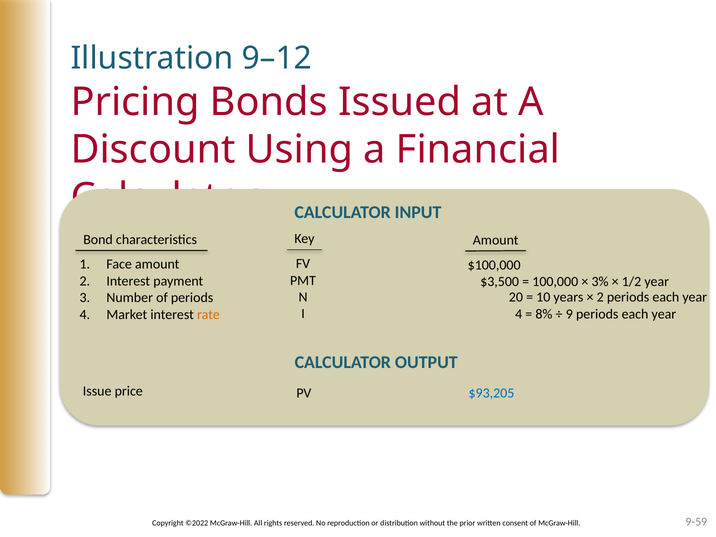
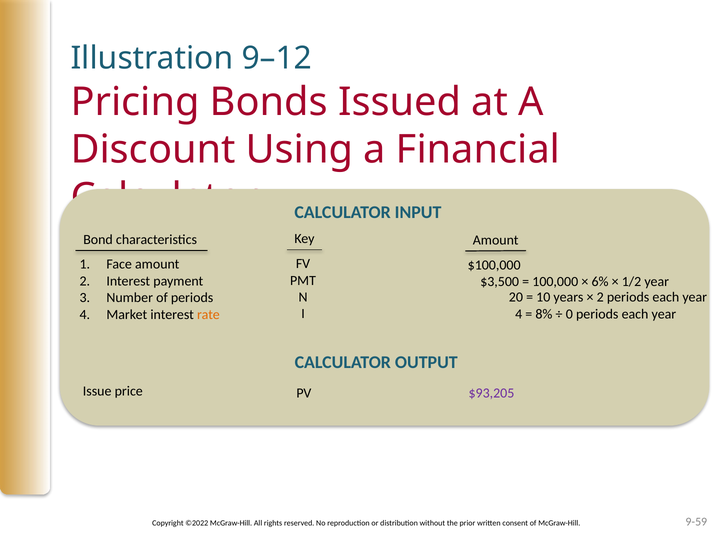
3%: 3% -> 6%
9: 9 -> 0
$93,205 colour: blue -> purple
